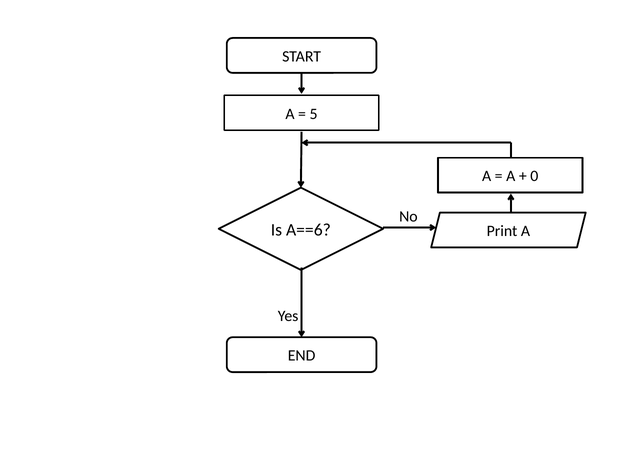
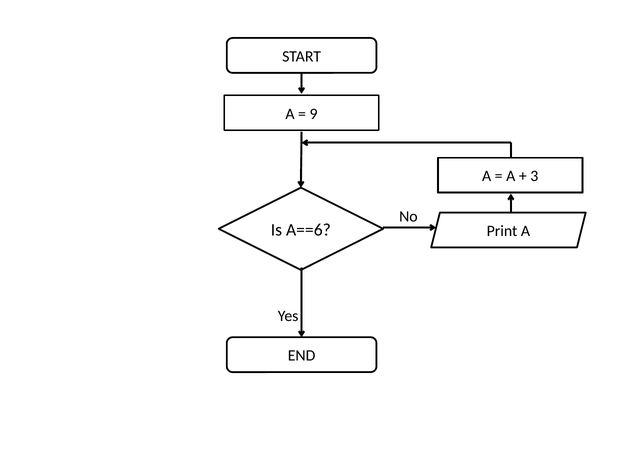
5: 5 -> 9
0: 0 -> 3
